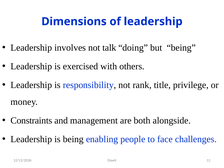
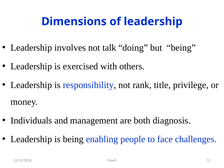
Constraints: Constraints -> Individuals
alongside: alongside -> diagnosis
